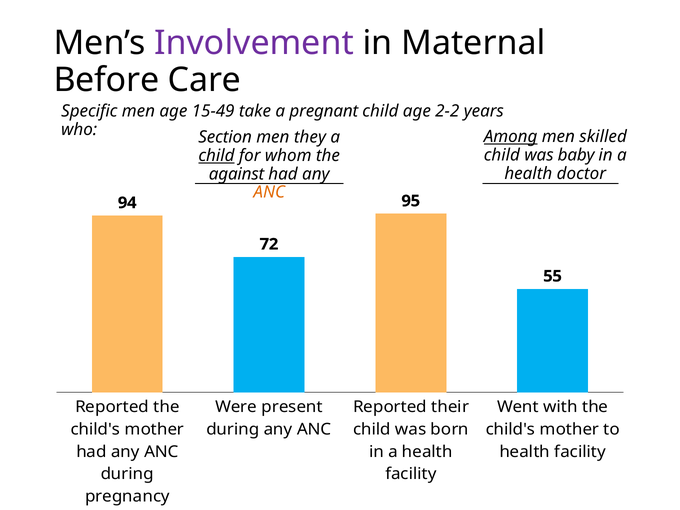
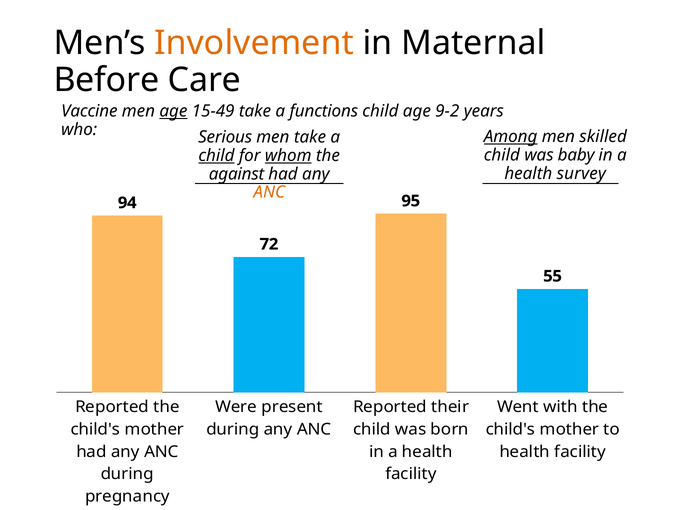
Involvement colour: purple -> orange
Specific: Specific -> Vaccine
age at (173, 111) underline: none -> present
pregnant: pregnant -> functions
2-2: 2-2 -> 9-2
Section: Section -> Serious
men they: they -> take
whom underline: none -> present
doctor: doctor -> survey
